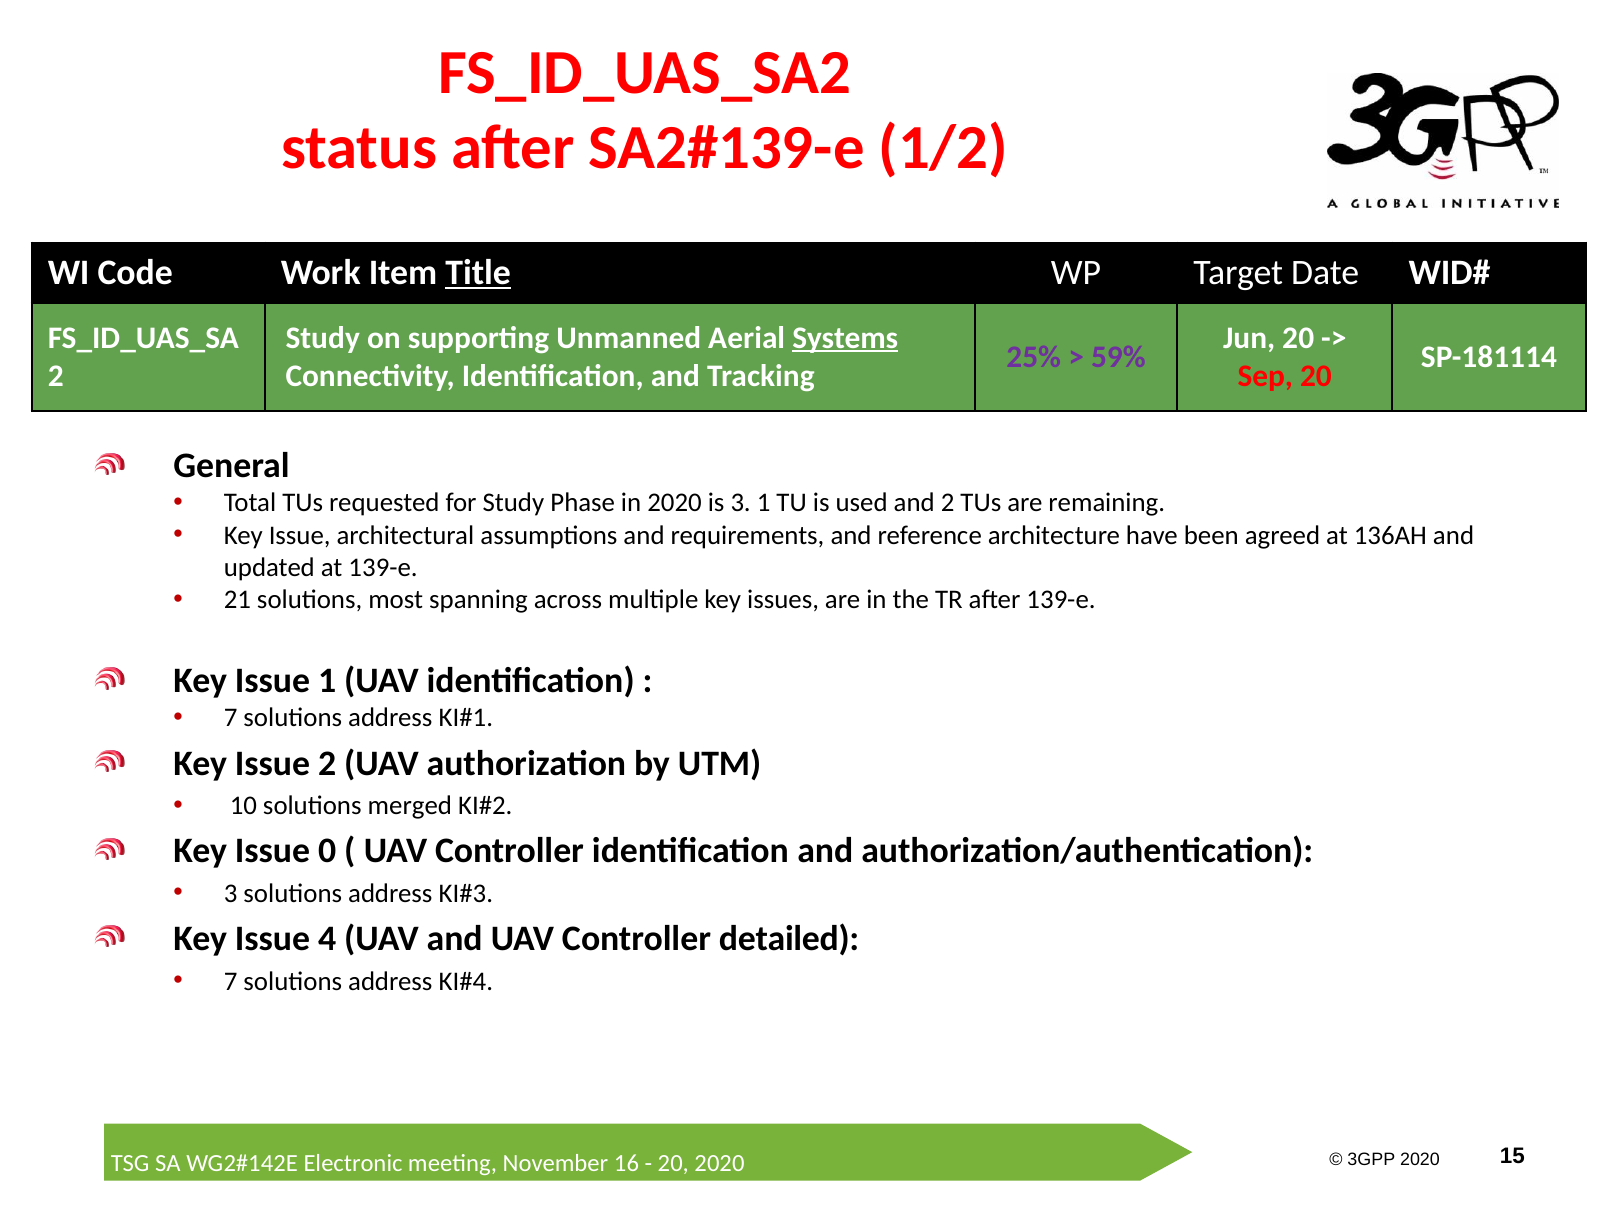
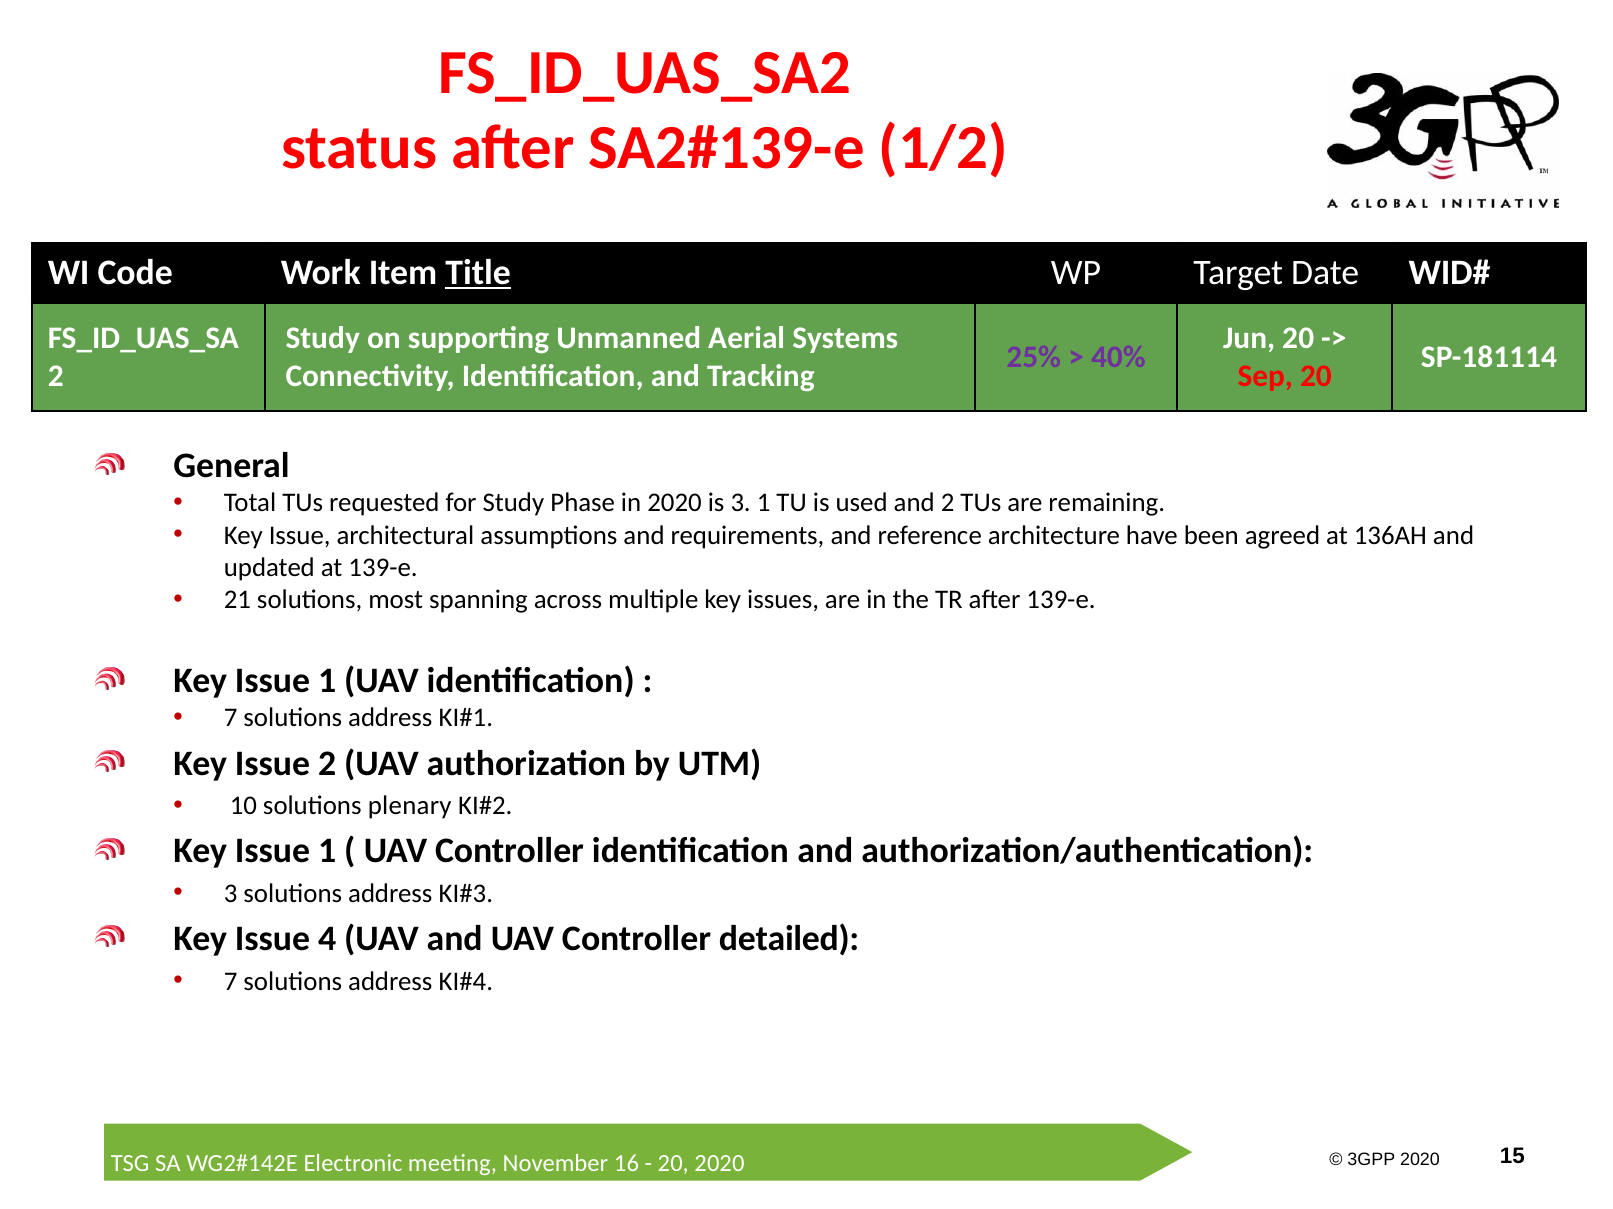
Systems underline: present -> none
59%: 59% -> 40%
merged: merged -> plenary
0 at (327, 852): 0 -> 1
